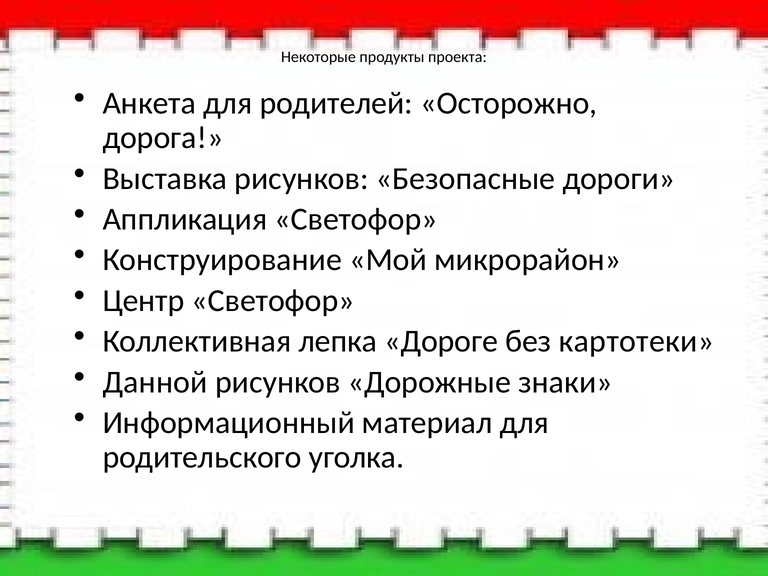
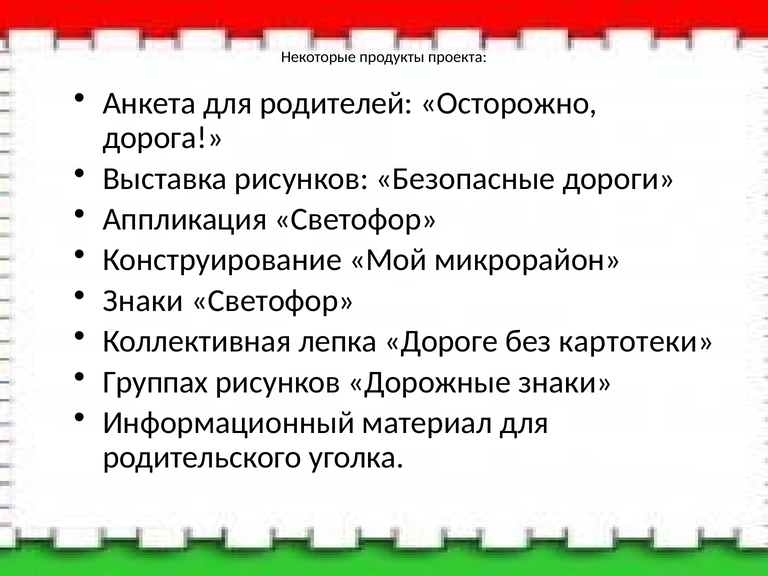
Центр at (143, 301): Центр -> Знаки
Данной: Данной -> Группах
